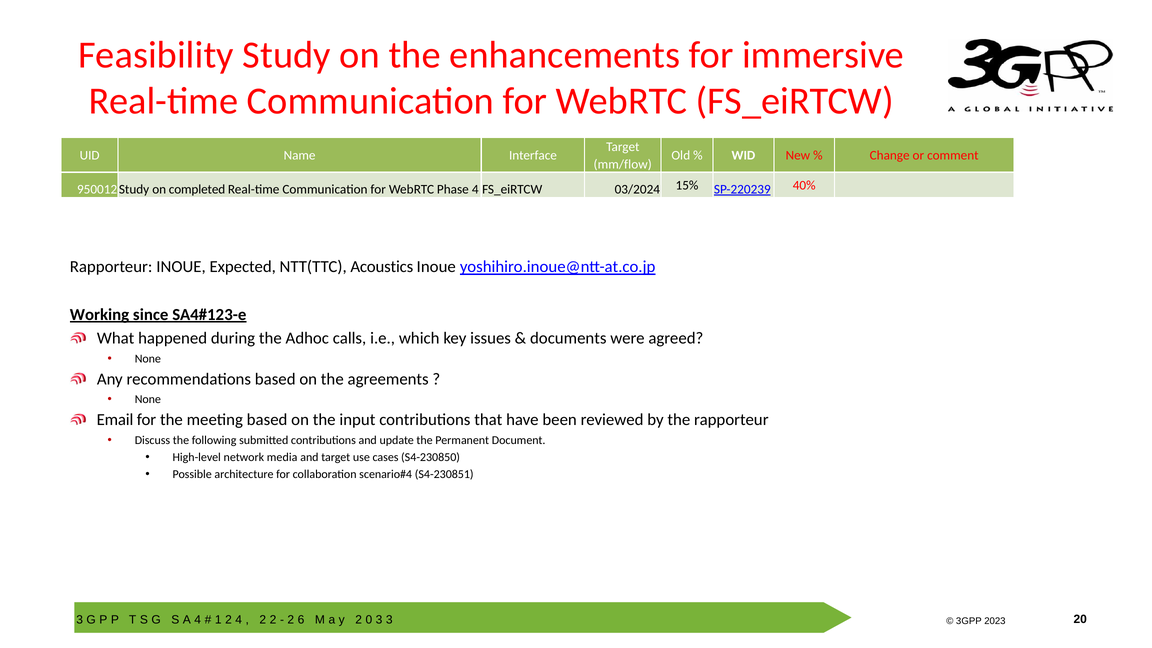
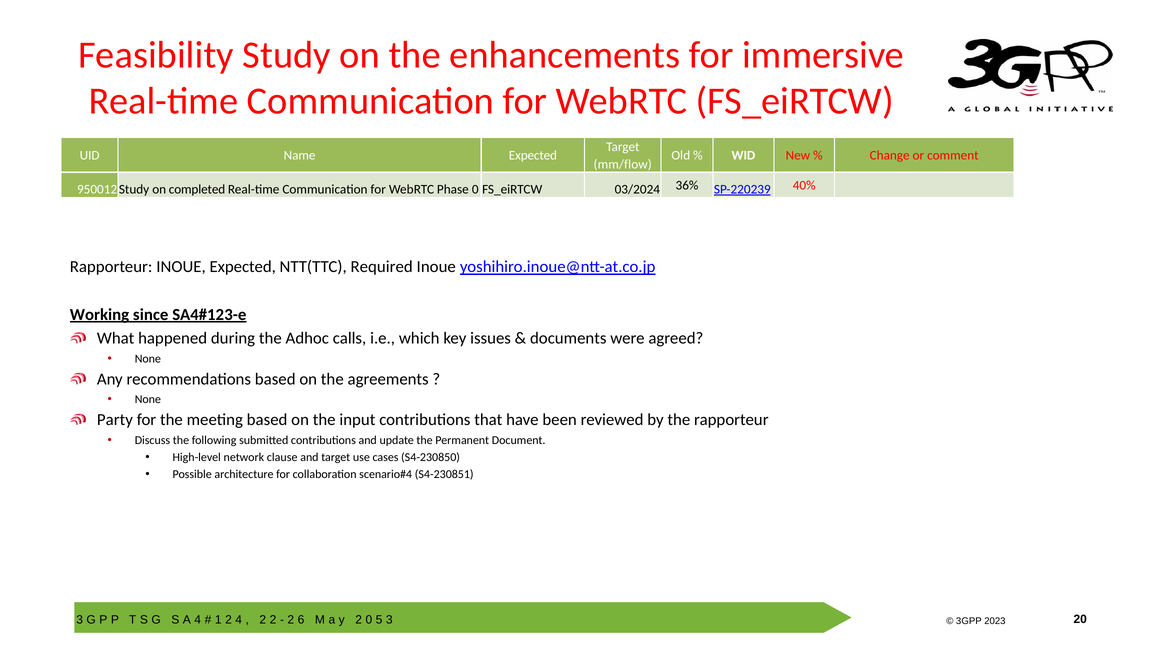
Name Interface: Interface -> Expected
Phase 4: 4 -> 0
15%: 15% -> 36%
Acoustics: Acoustics -> Required
Email: Email -> Party
media: media -> clause
3 at (379, 620): 3 -> 5
